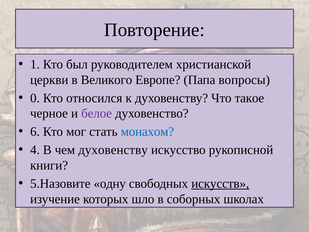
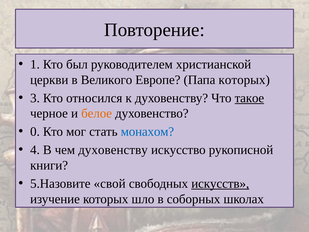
Папа вопросы: вопросы -> которых
0: 0 -> 3
такое underline: none -> present
белое colour: purple -> orange
6: 6 -> 0
одну: одну -> свой
